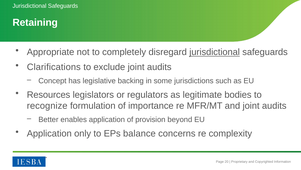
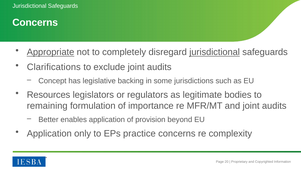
Retaining at (35, 22): Retaining -> Concerns
Appropriate underline: none -> present
recognize: recognize -> remaining
balance: balance -> practice
